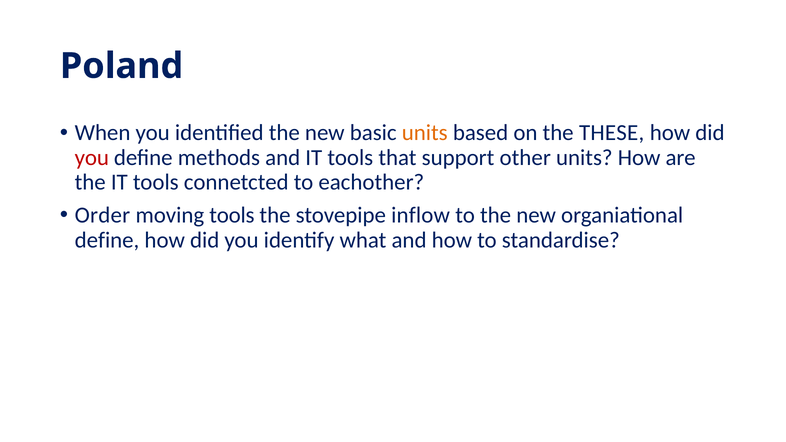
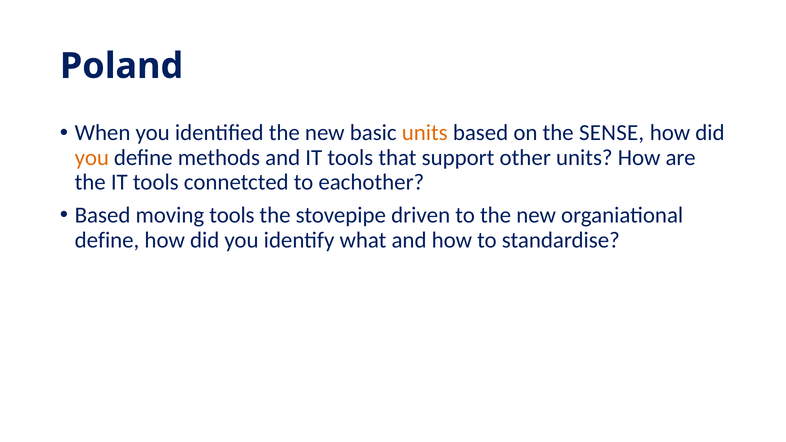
THESE: THESE -> SENSE
you at (92, 158) colour: red -> orange
Order at (102, 215): Order -> Based
inflow: inflow -> driven
